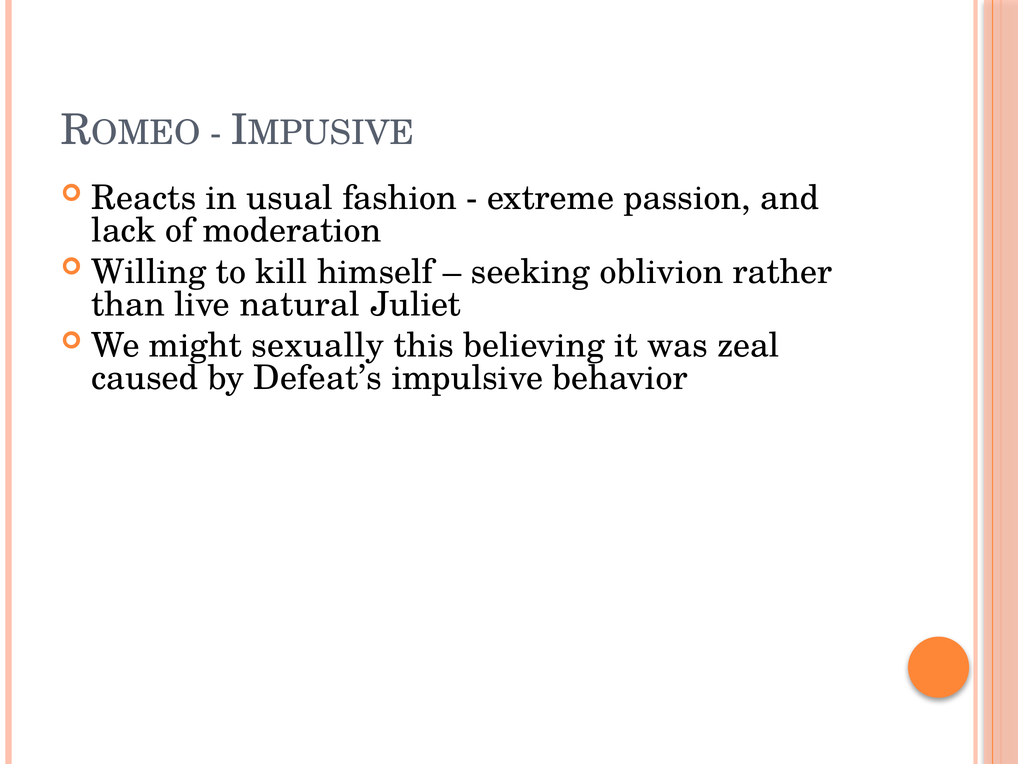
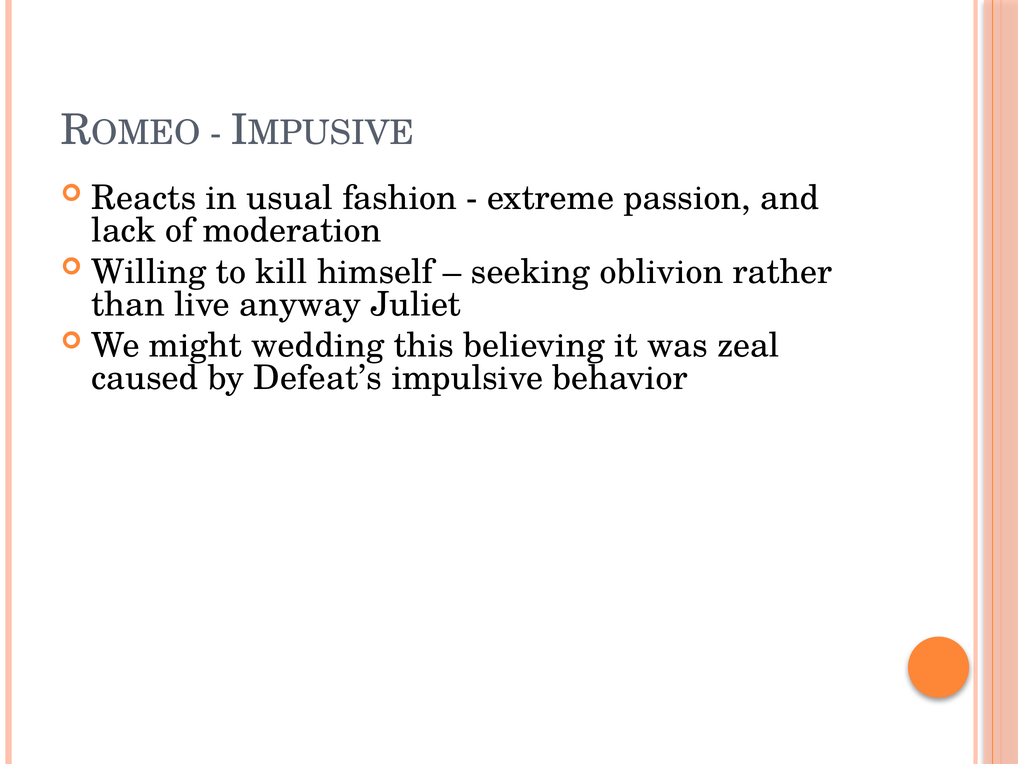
natural: natural -> anyway
sexually: sexually -> wedding
